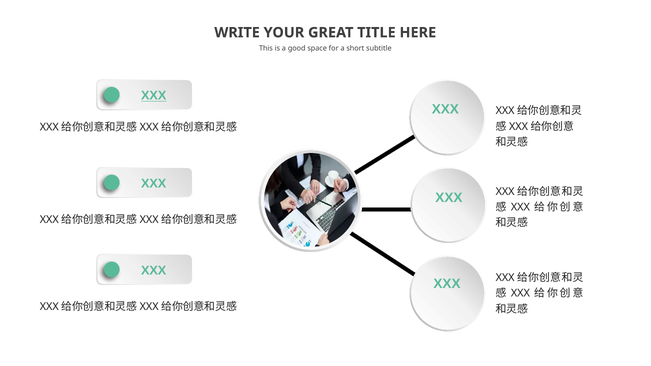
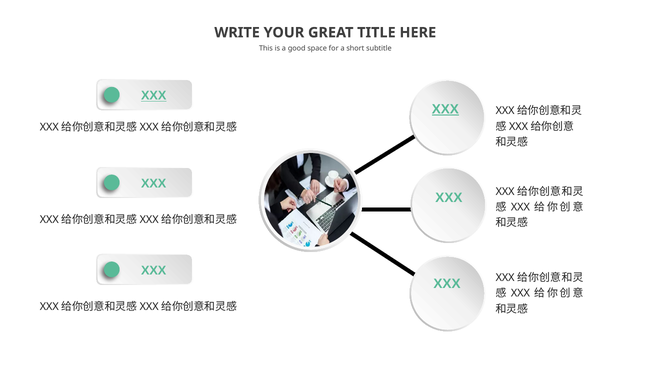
XXX at (445, 109) underline: none -> present
